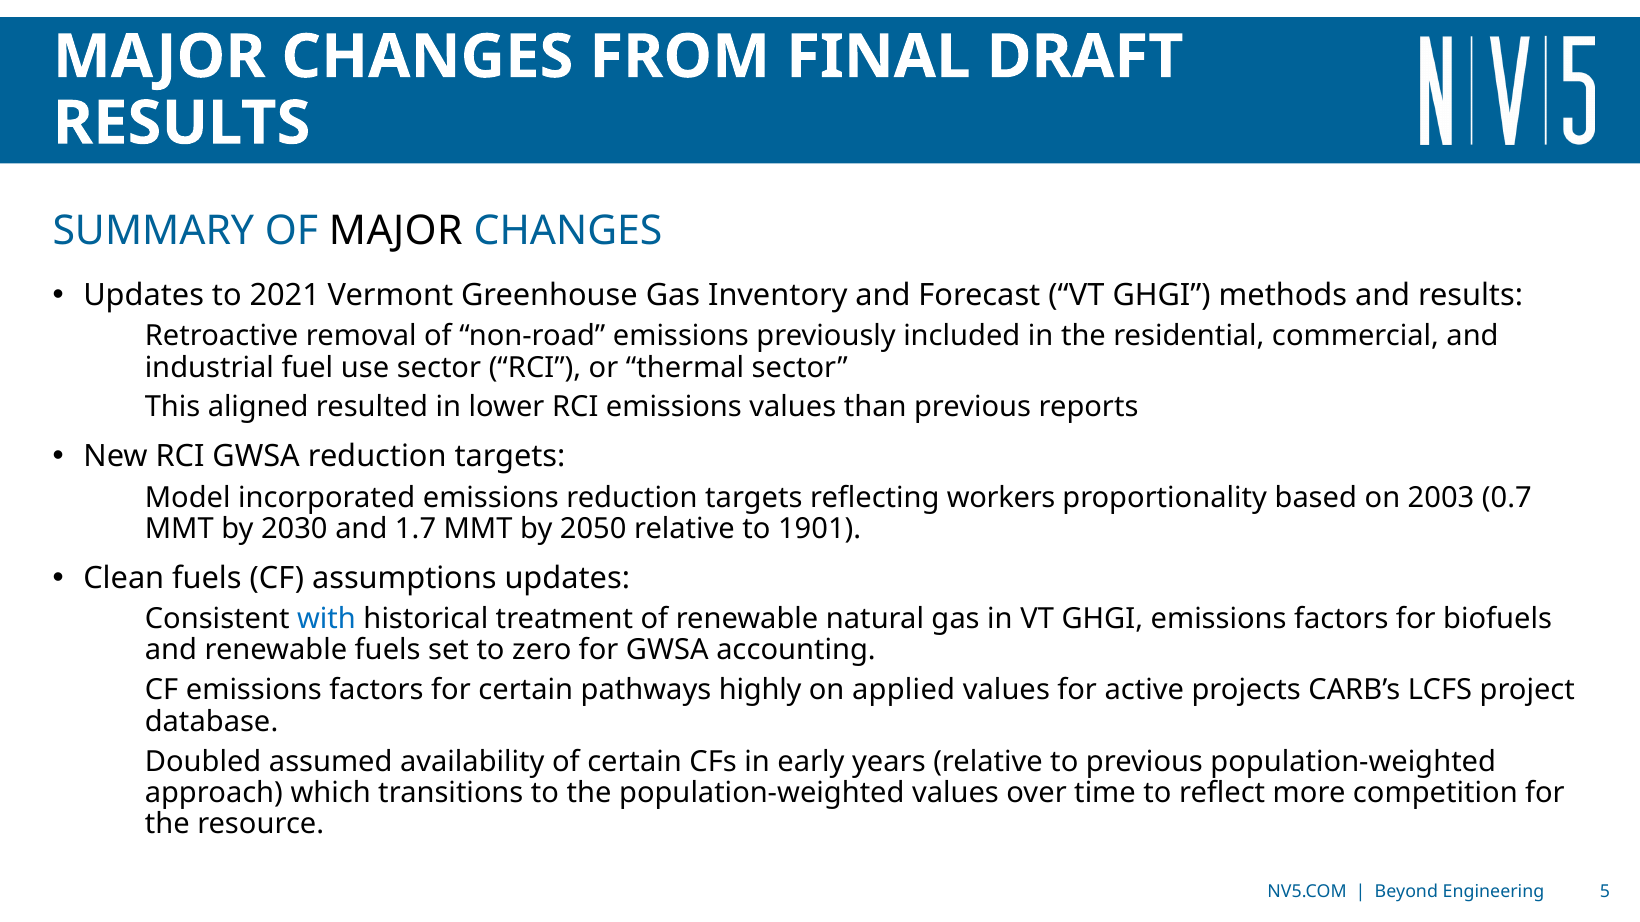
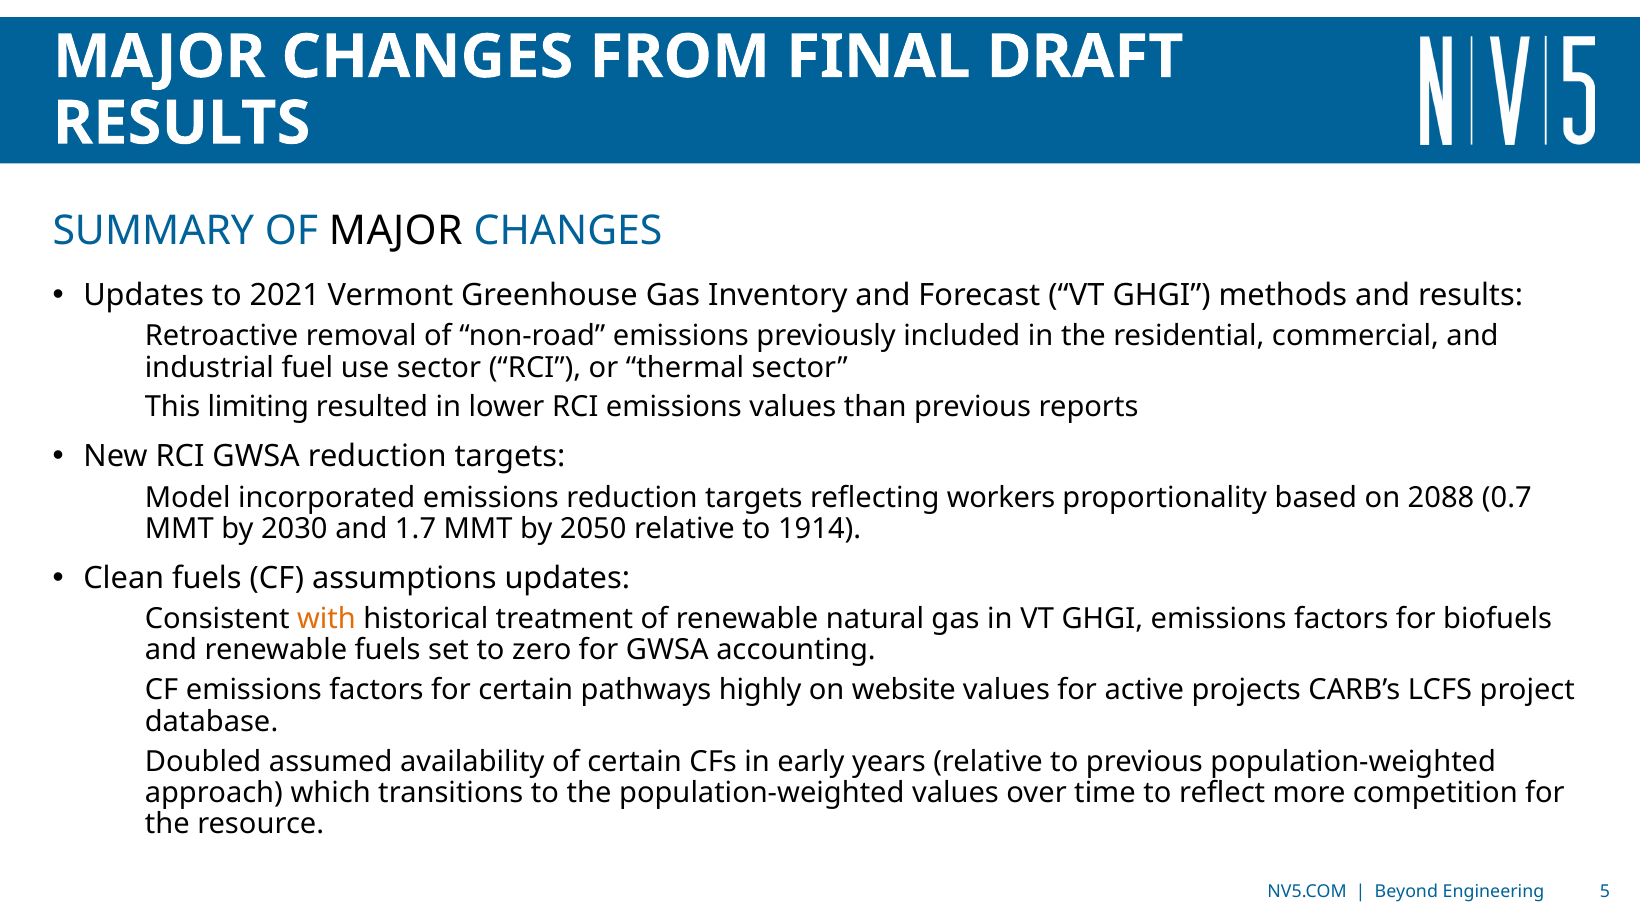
aligned: aligned -> limiting
2003: 2003 -> 2088
1901: 1901 -> 1914
with colour: blue -> orange
applied: applied -> website
